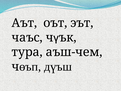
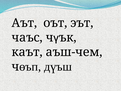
тура: тура -> каът
